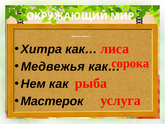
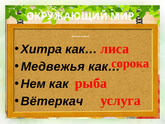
Мастерок: Мастерок -> Вётеркач
